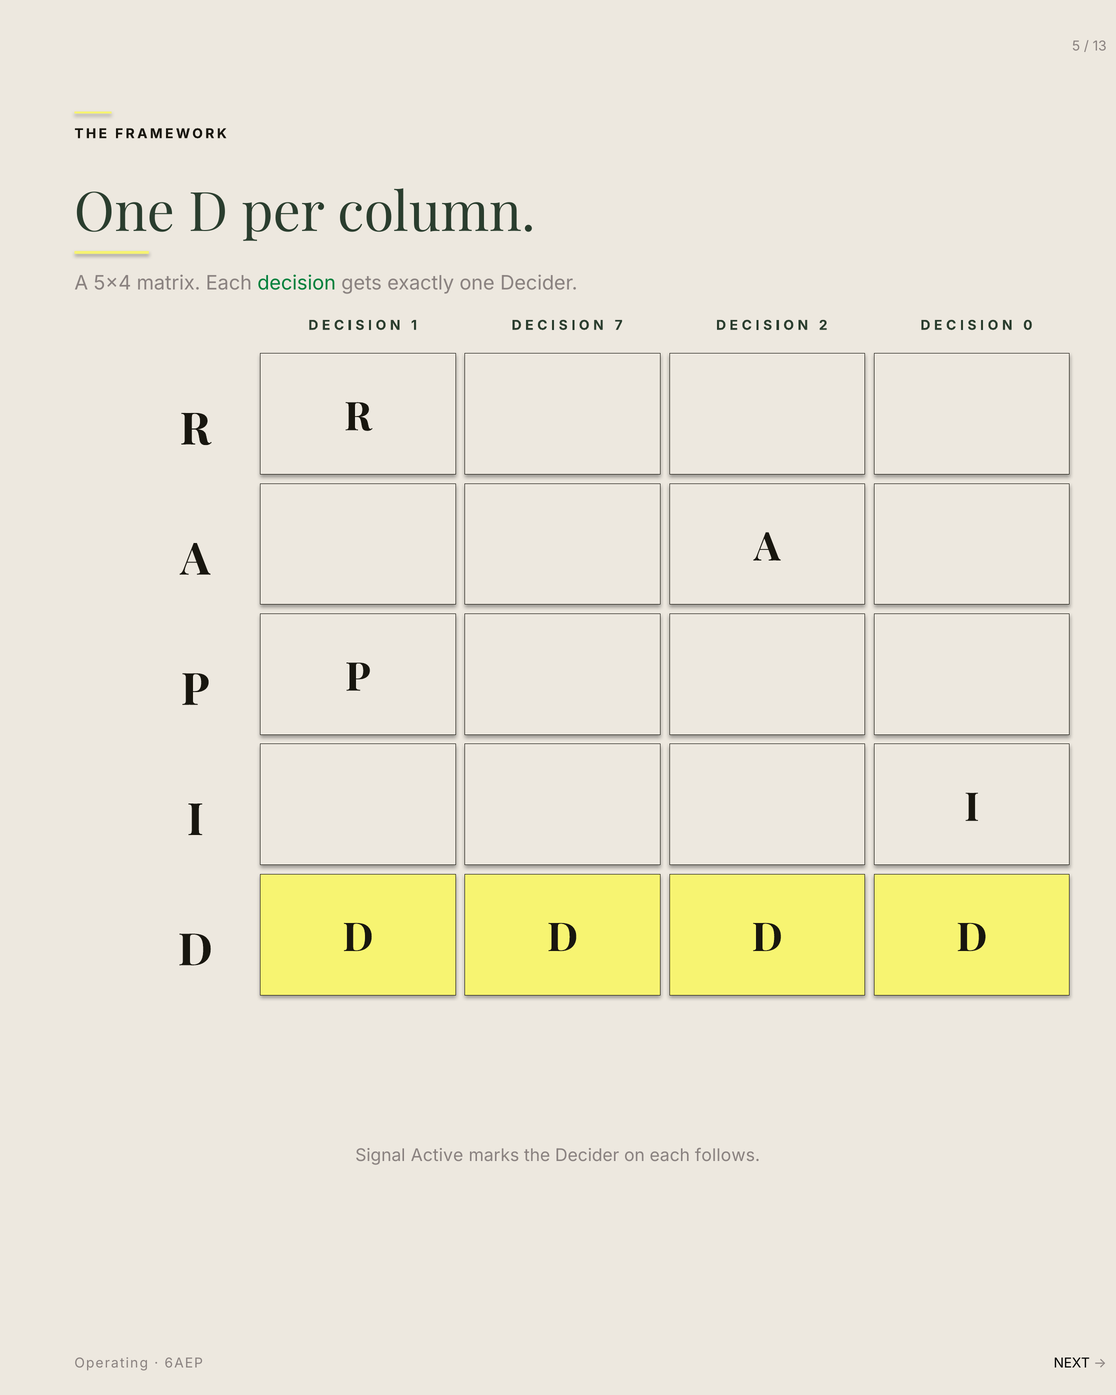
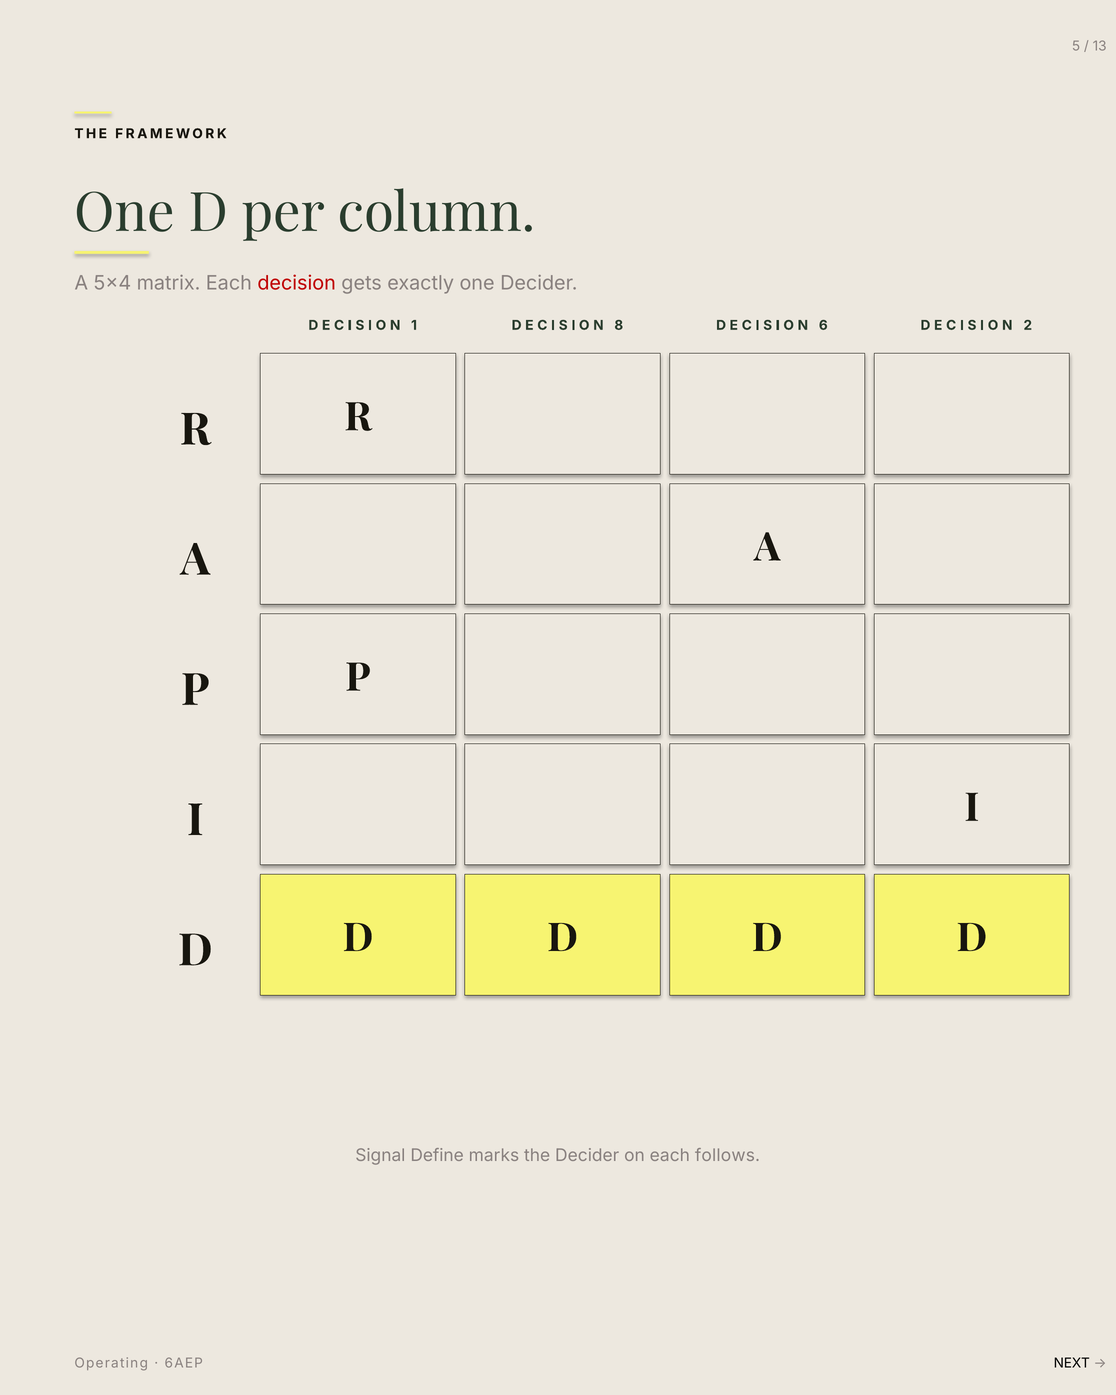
decision colour: green -> red
7: 7 -> 8
2: 2 -> 6
0: 0 -> 2
Active: Active -> Define
